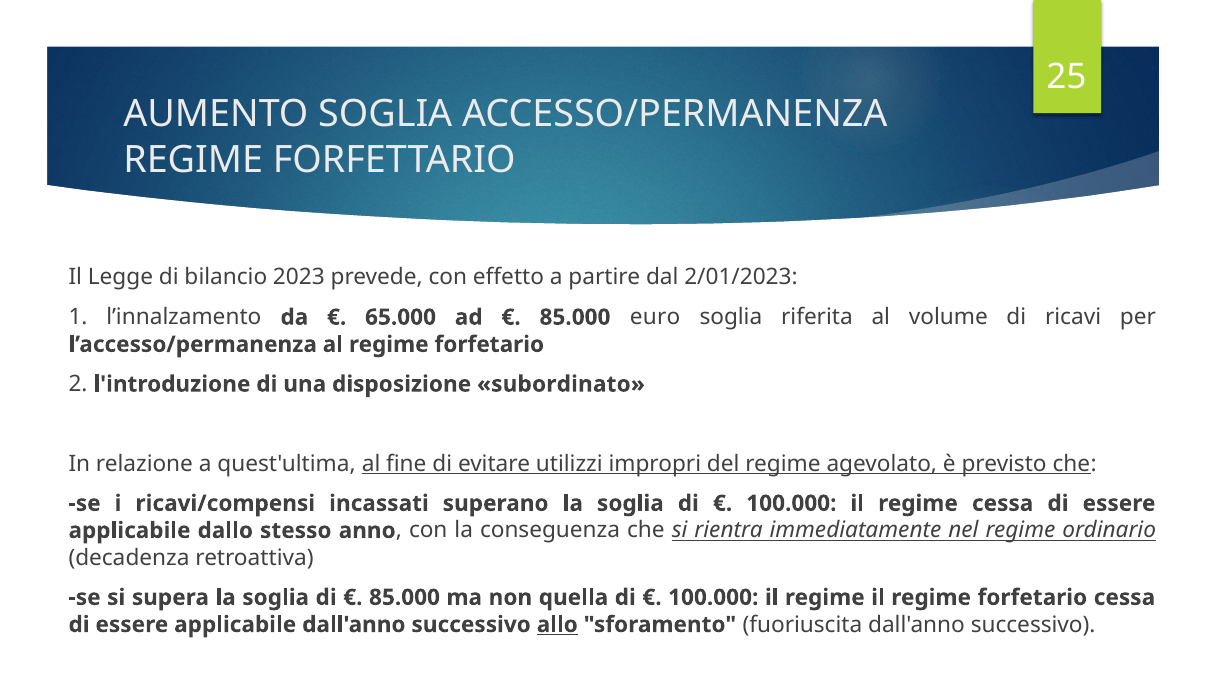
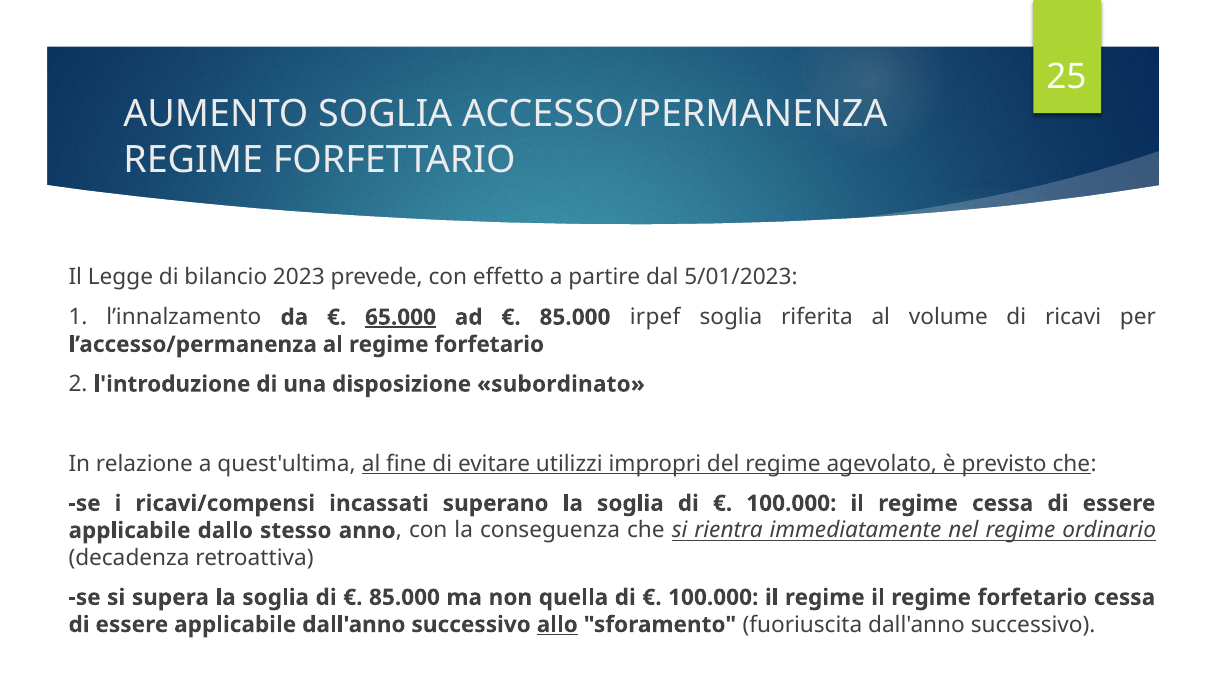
2/01/2023: 2/01/2023 -> 5/01/2023
65.000 underline: none -> present
euro: euro -> irpef
